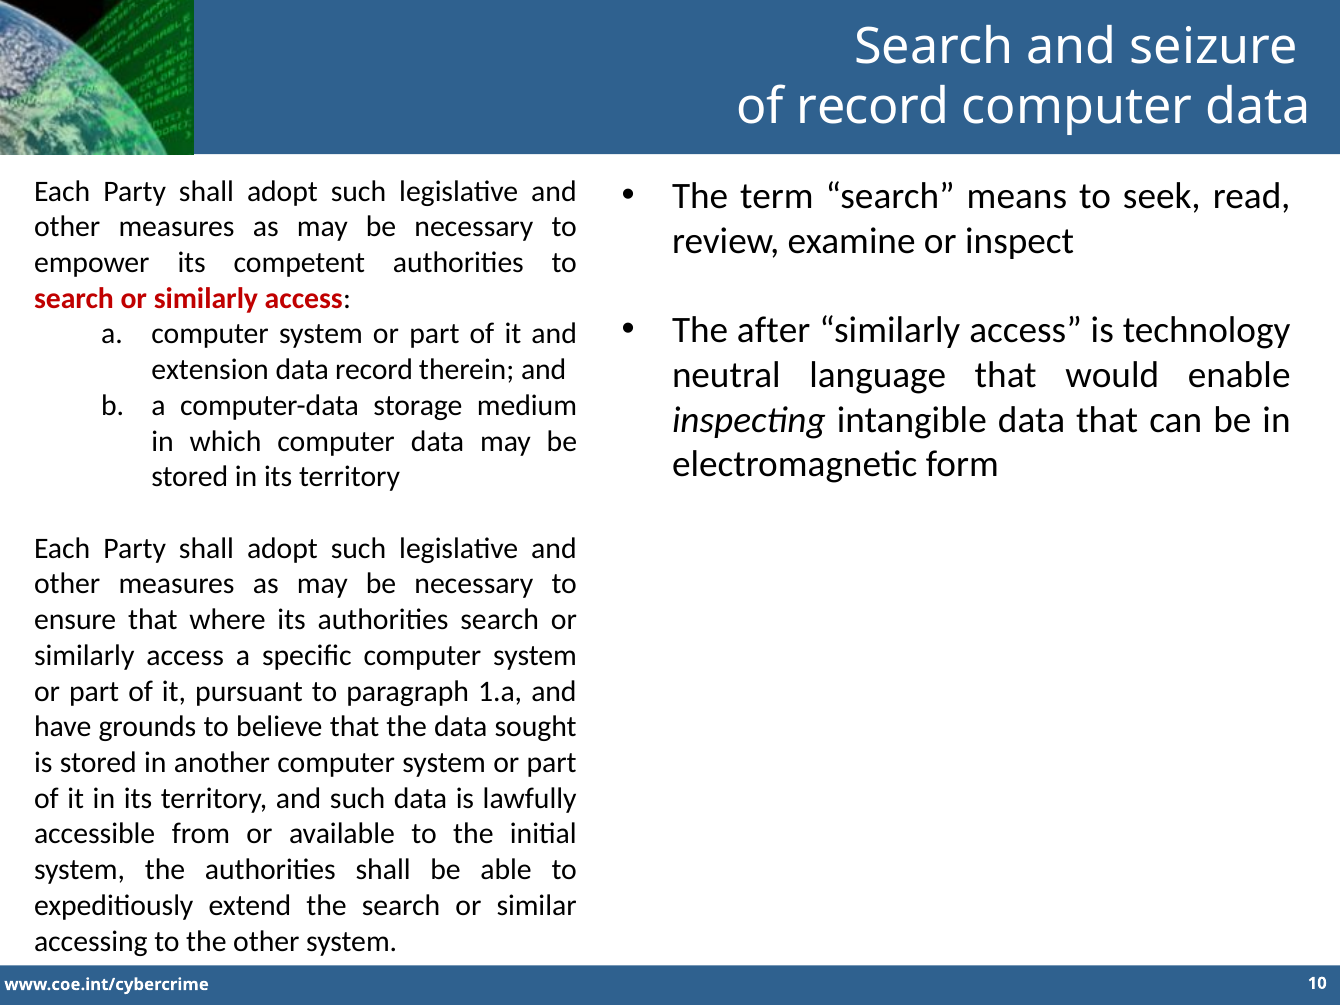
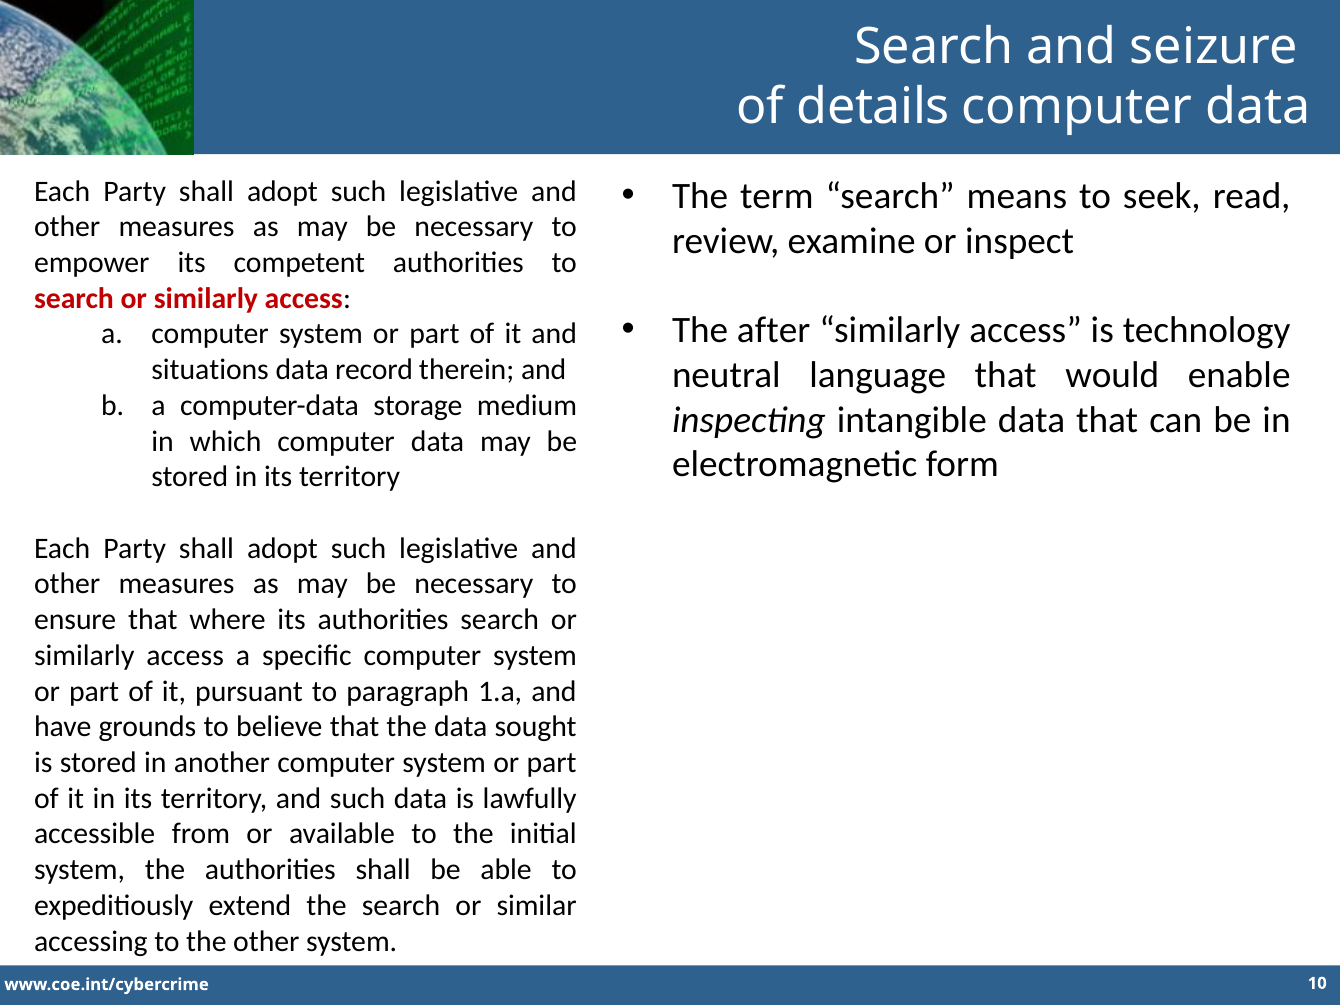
of record: record -> details
extension: extension -> situations
